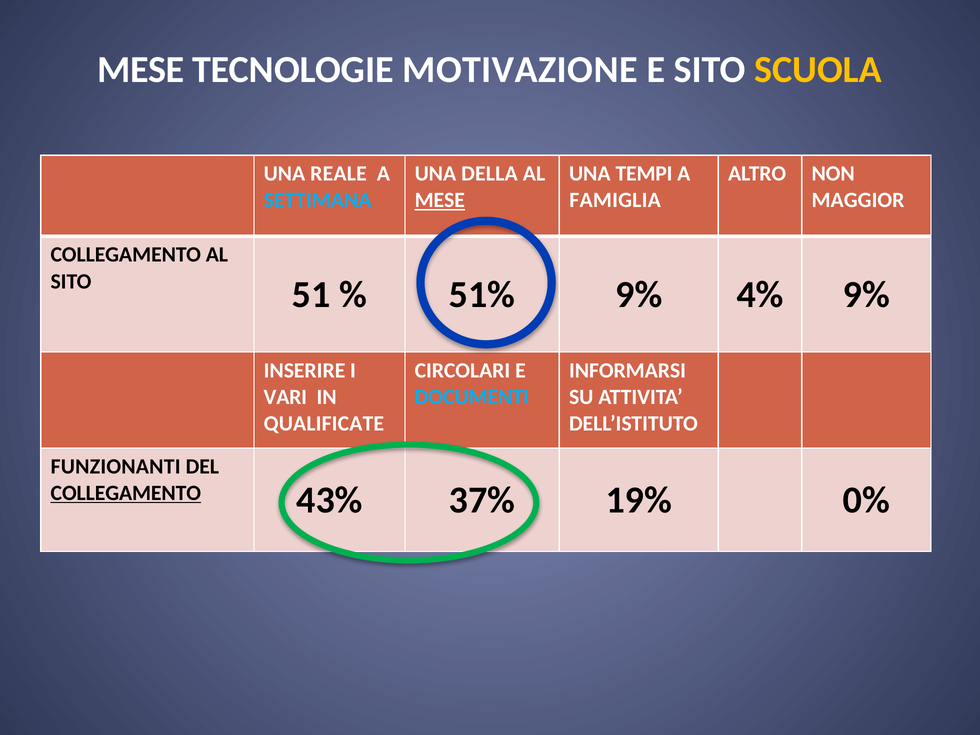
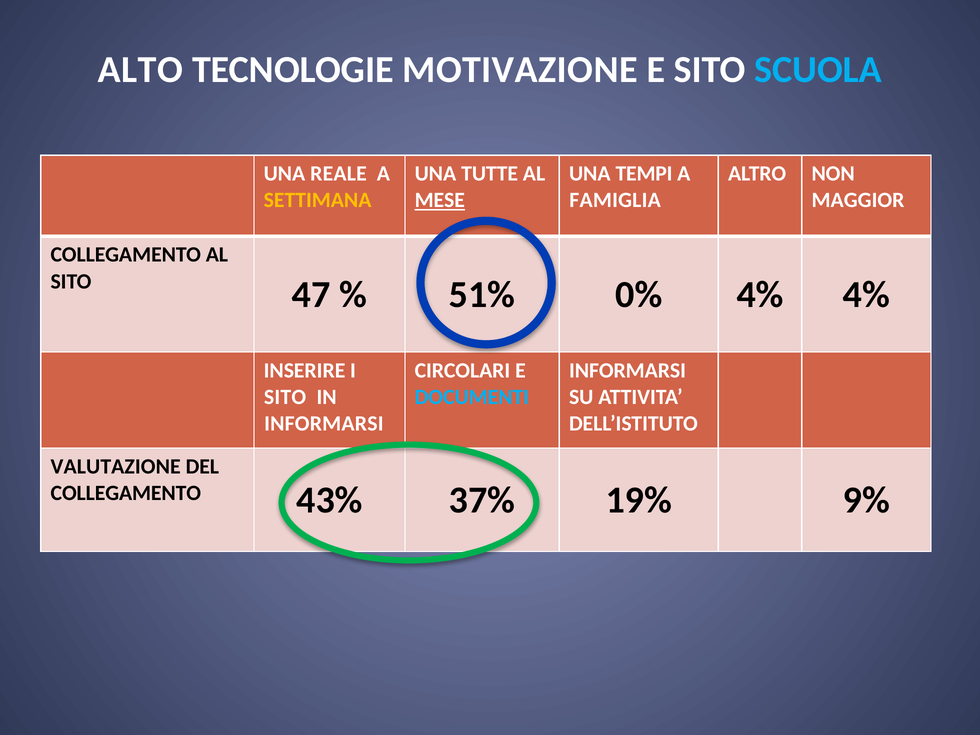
MESE at (141, 70): MESE -> ALTO
SCUOLA colour: yellow -> light blue
DELLA: DELLA -> TUTTE
SETTIMANA colour: light blue -> yellow
51: 51 -> 47
9% at (639, 295): 9% -> 0%
4% 9%: 9% -> 4%
VARI at (285, 397): VARI -> SITO
QUALIFICATE at (324, 424): QUALIFICATE -> INFORMARSI
FUNZIONANTI: FUNZIONANTI -> VALUTAZIONE
COLLEGAMENTO at (126, 493) underline: present -> none
0%: 0% -> 9%
